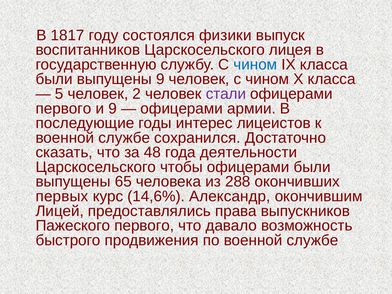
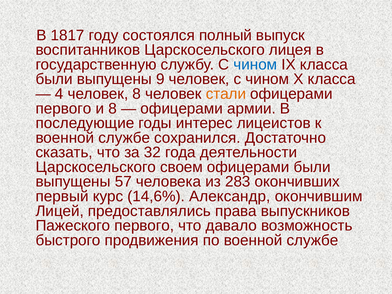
физики: физики -> полный
5: 5 -> 4
человек 2: 2 -> 8
стали colour: purple -> orange
и 9: 9 -> 8
48: 48 -> 32
чтобы: чтобы -> своем
65: 65 -> 57
288: 288 -> 283
первых: первых -> первый
